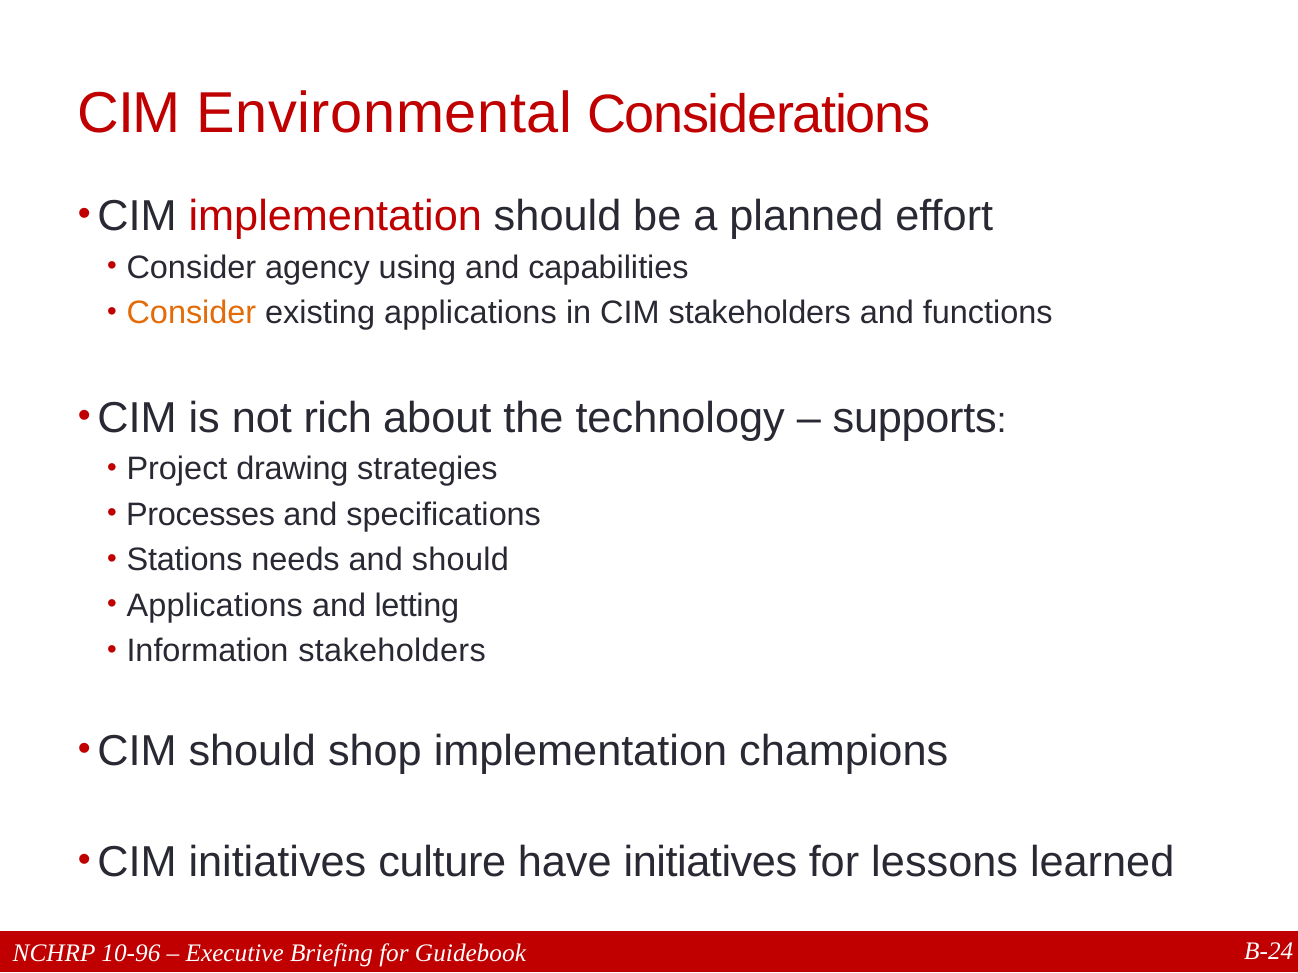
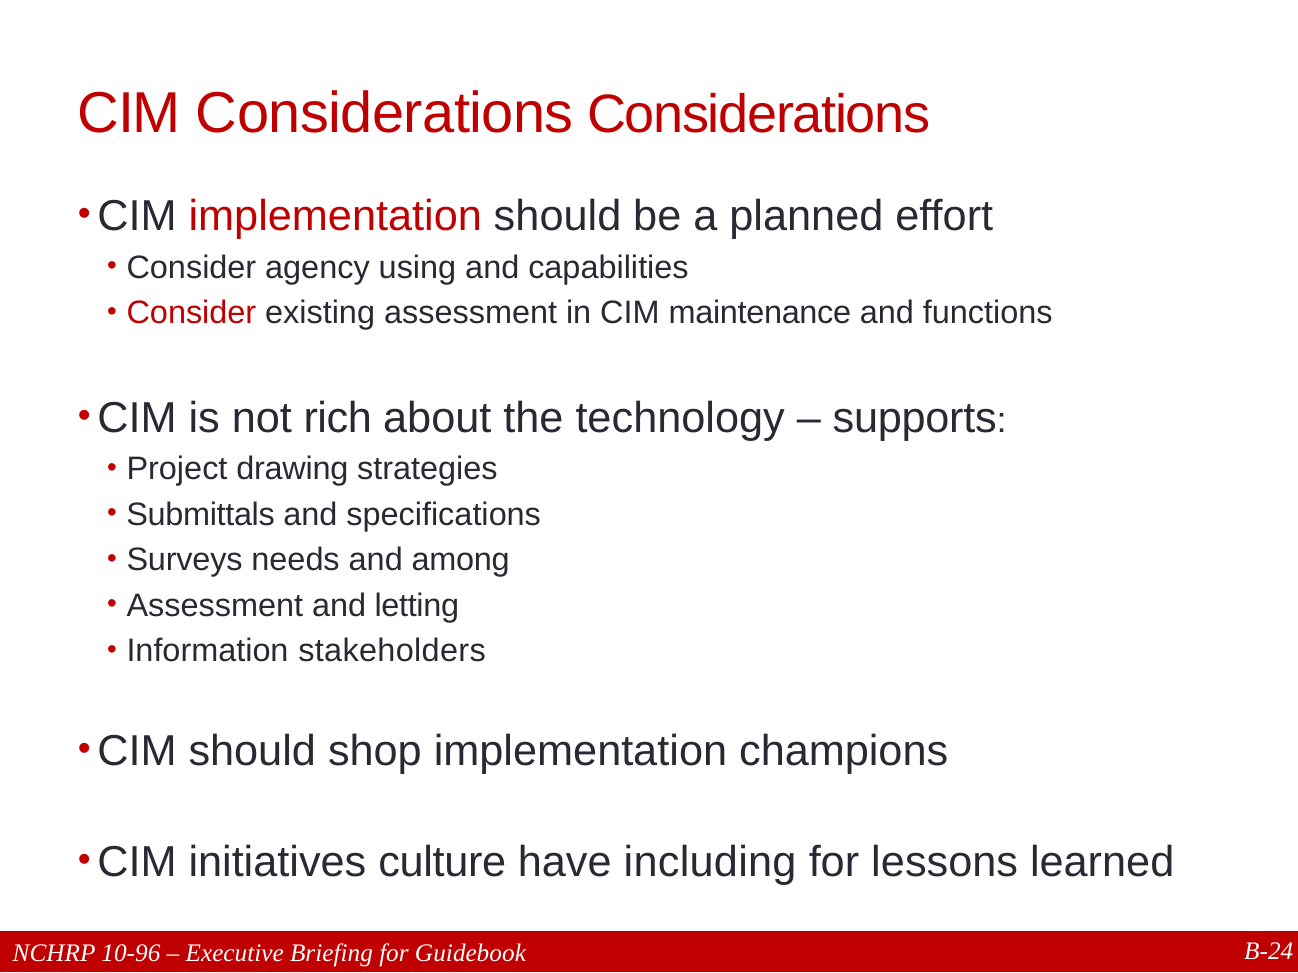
CIM Environmental: Environmental -> Considerations
Consider at (191, 313) colour: orange -> red
existing applications: applications -> assessment
CIM stakeholders: stakeholders -> maintenance
Processes: Processes -> Submittals
Stations: Stations -> Surveys
and should: should -> among
Applications at (215, 606): Applications -> Assessment
have initiatives: initiatives -> including
